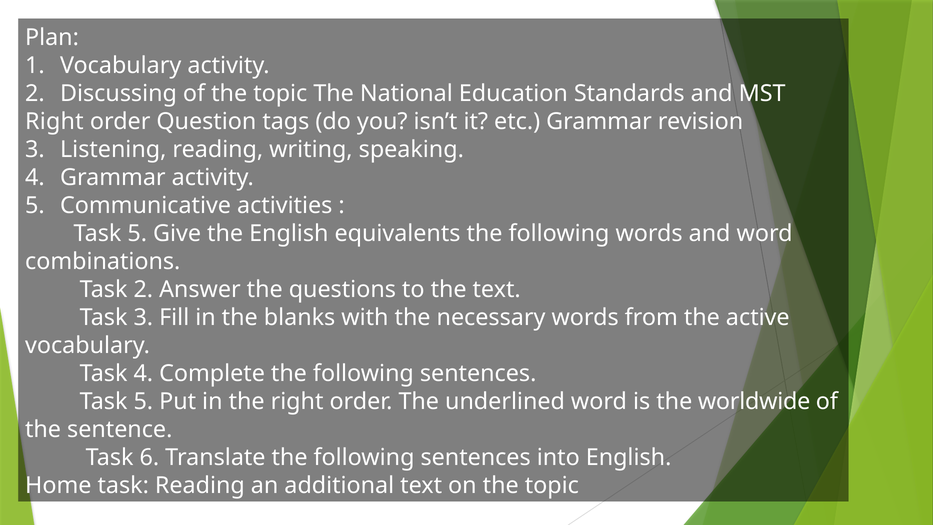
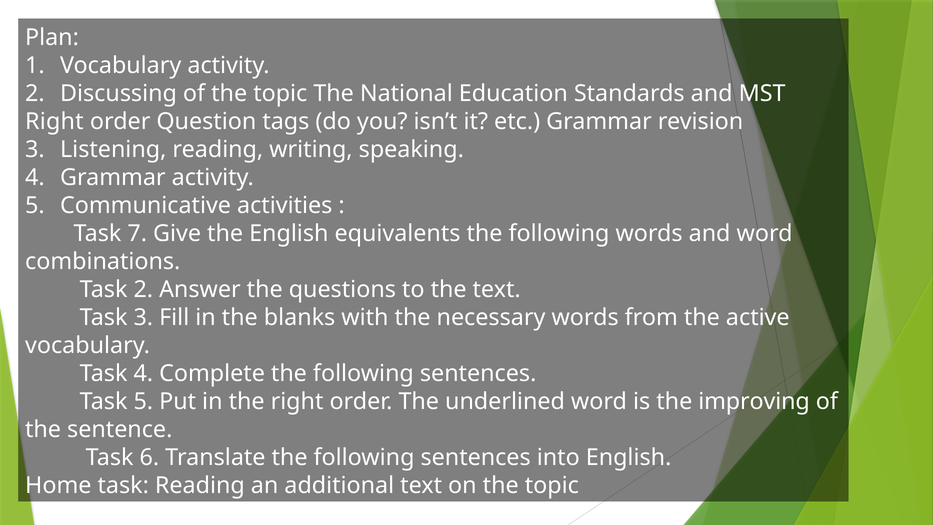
5 at (137, 234): 5 -> 7
worldwide: worldwide -> improving
